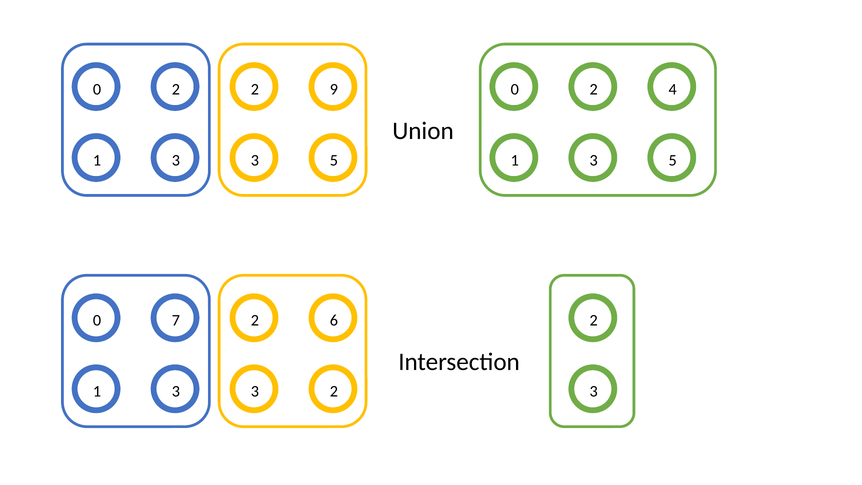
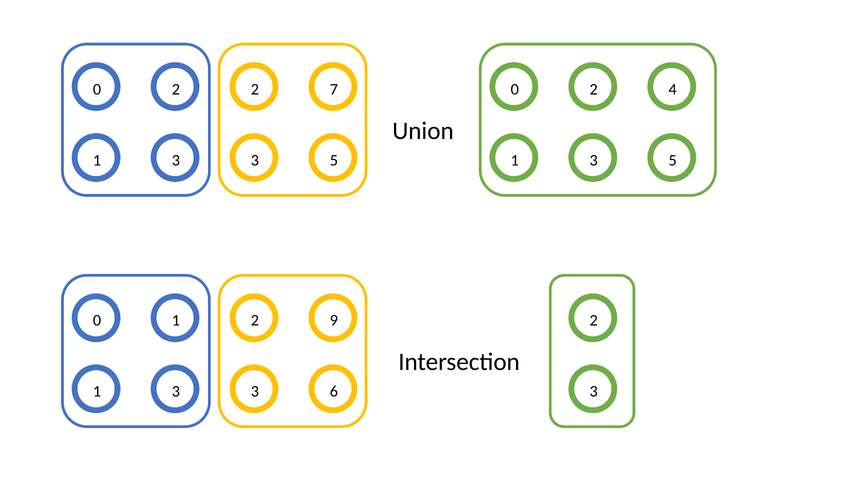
9: 9 -> 7
0 7: 7 -> 1
6: 6 -> 9
3 2: 2 -> 6
